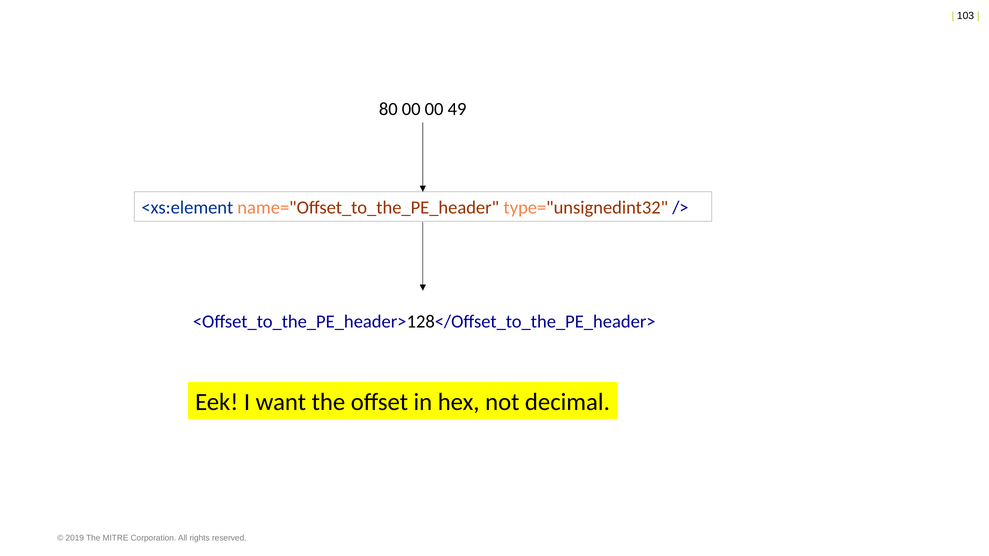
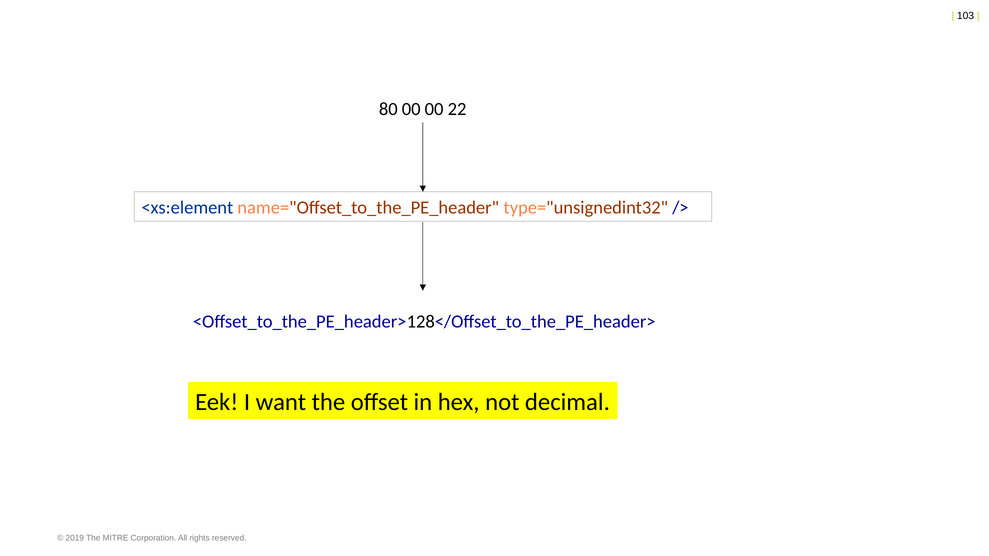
49: 49 -> 22
